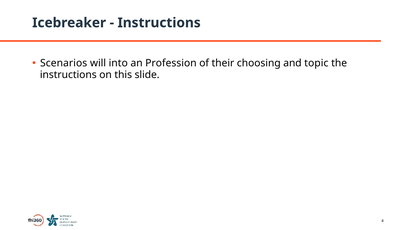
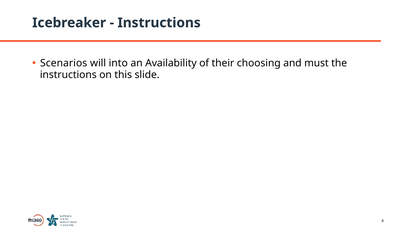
Profession: Profession -> Availability
topic: topic -> must
